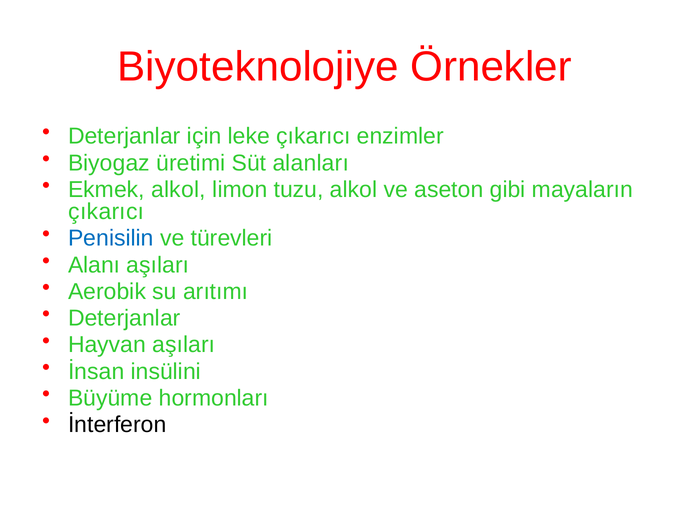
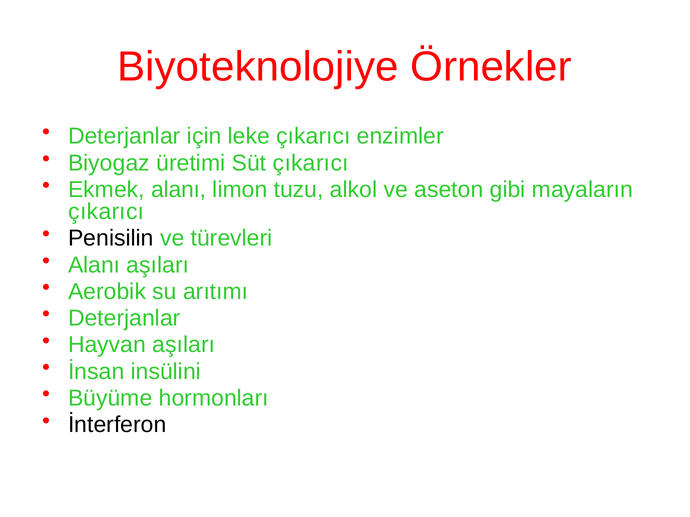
Süt alanları: alanları -> çıkarıcı
Ekmek alkol: alkol -> alanı
Penisilin colour: blue -> black
